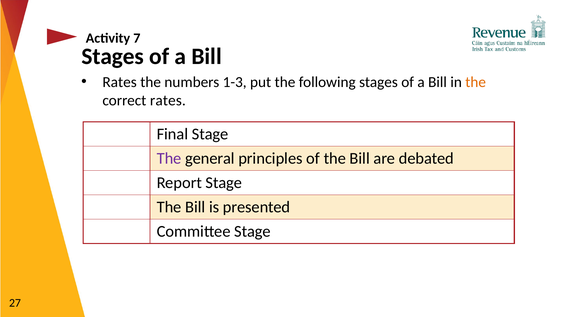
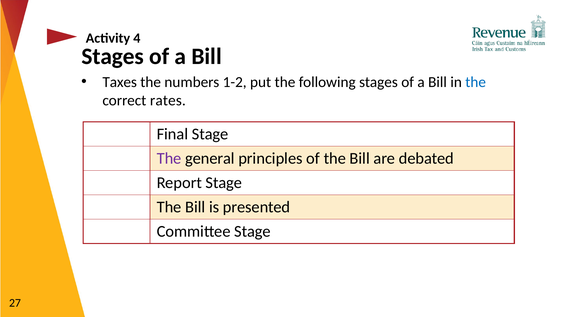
7: 7 -> 4
Rates at (120, 82): Rates -> Taxes
1-3: 1-3 -> 1-2
the at (476, 82) colour: orange -> blue
